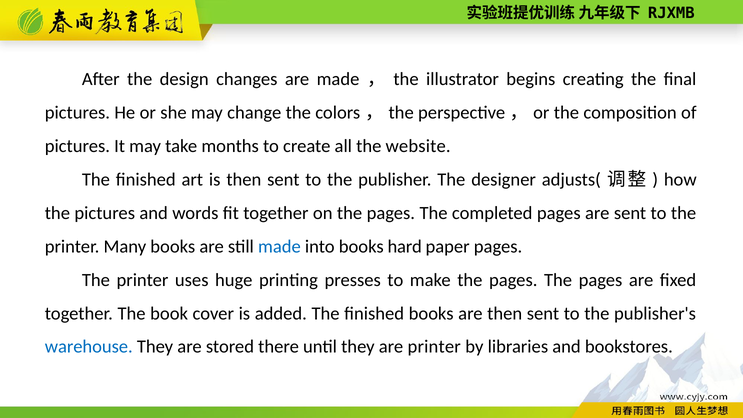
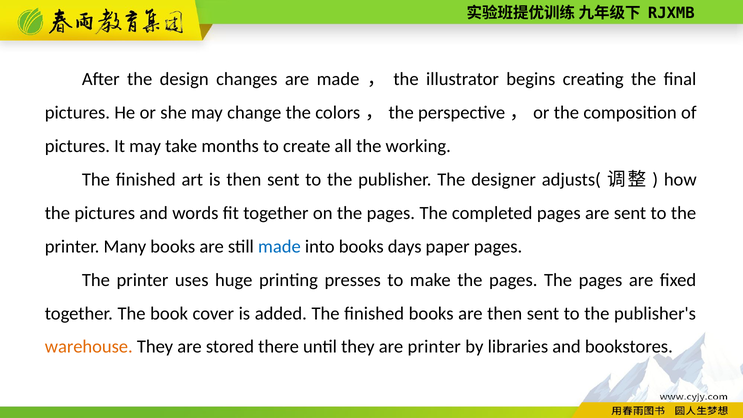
website: website -> working
hard: hard -> days
warehouse colour: blue -> orange
